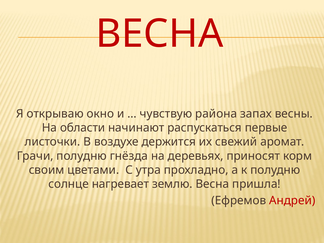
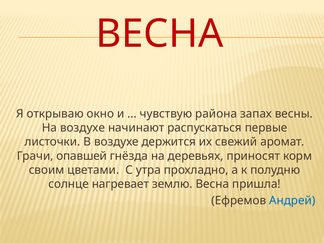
На области: области -> воздухе
Грачи полудню: полудню -> опавшей
Андрей colour: red -> blue
